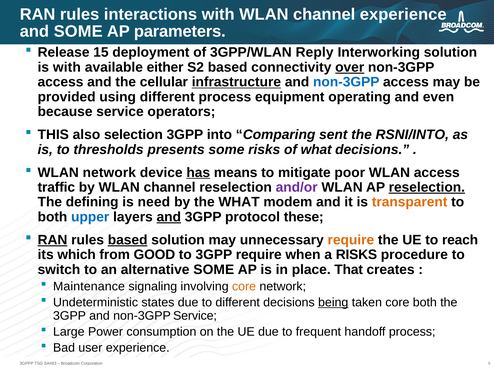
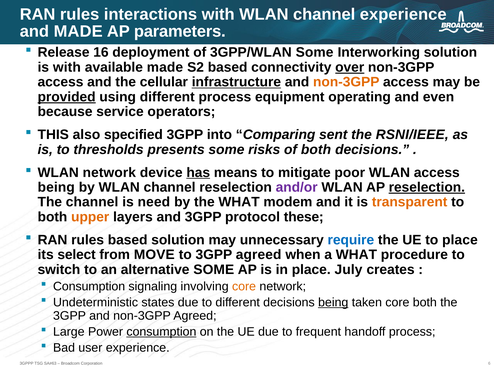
and SOME: SOME -> MADE
15: 15 -> 16
3GPP/WLAN Reply: Reply -> Some
available either: either -> made
non-3GPP at (346, 82) colour: blue -> orange
provided underline: none -> present
selection: selection -> specified
RSNI/INTO: RSNI/INTO -> RSNI/IEEE
of what: what -> both
traffic at (56, 188): traffic -> being
The defining: defining -> channel
upper colour: blue -> orange
and at (169, 217) underline: present -> none
RAN at (52, 240) underline: present -> none
based at (128, 240) underline: present -> none
require at (351, 240) colour: orange -> blue
to reach: reach -> place
which: which -> select
GOOD: GOOD -> MOVE
3GPP require: require -> agreed
a RISKS: RISKS -> WHAT
That: That -> July
Maintenance at (89, 287): Maintenance -> Consumption
non-3GPP Service: Service -> Agreed
consumption at (161, 332) underline: none -> present
